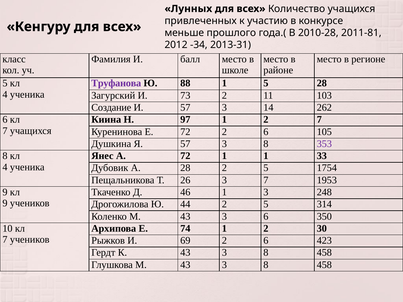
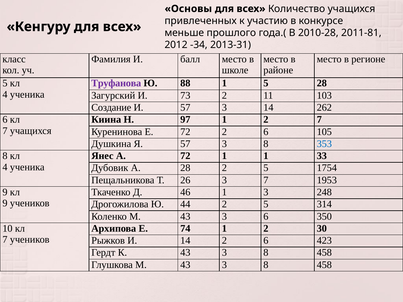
Лунных: Лунных -> Основы
353 colour: purple -> blue
И 69: 69 -> 14
